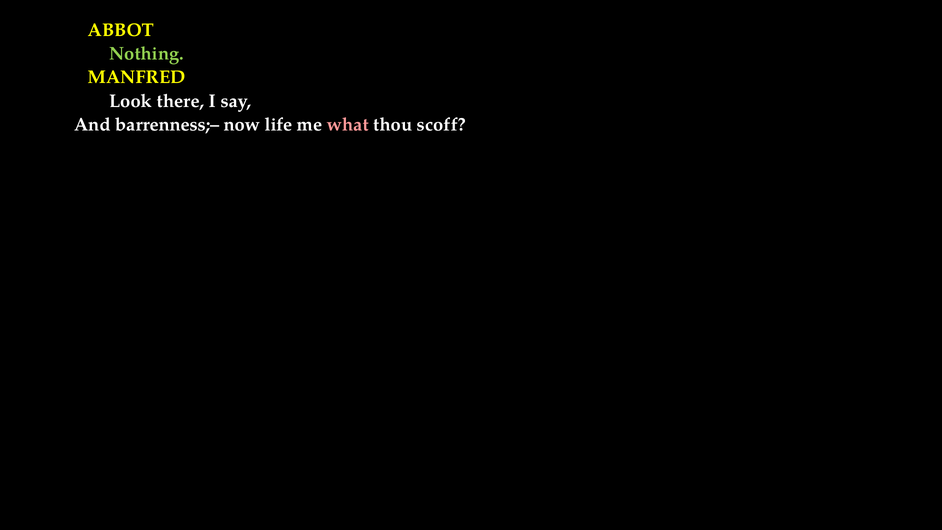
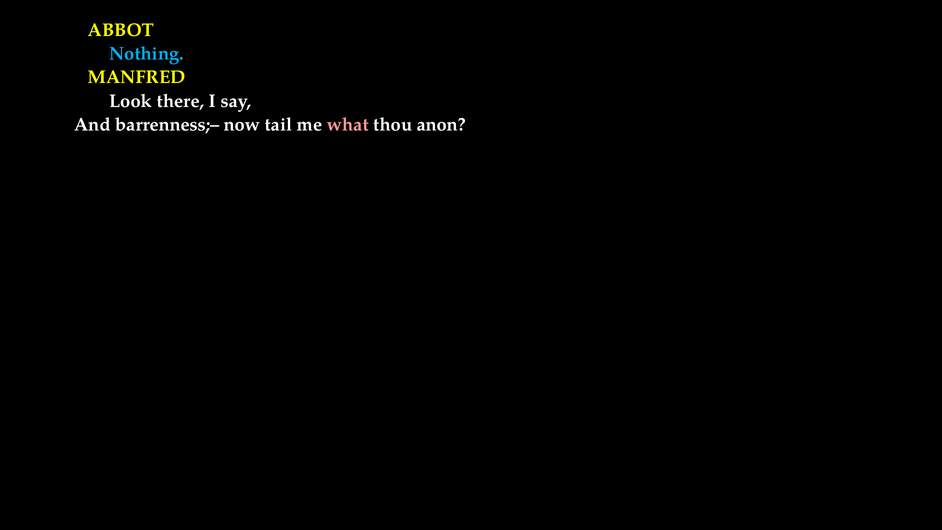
Nothing colour: light green -> light blue
life: life -> tail
scoff: scoff -> anon
